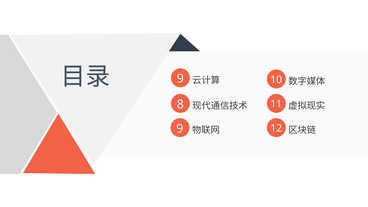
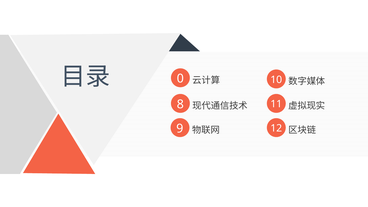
9 at (180, 79): 9 -> 0
